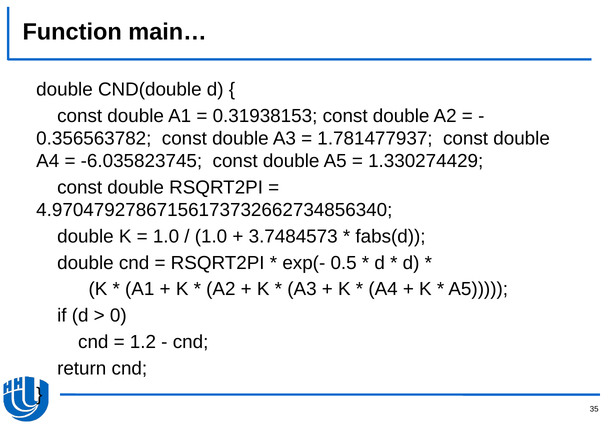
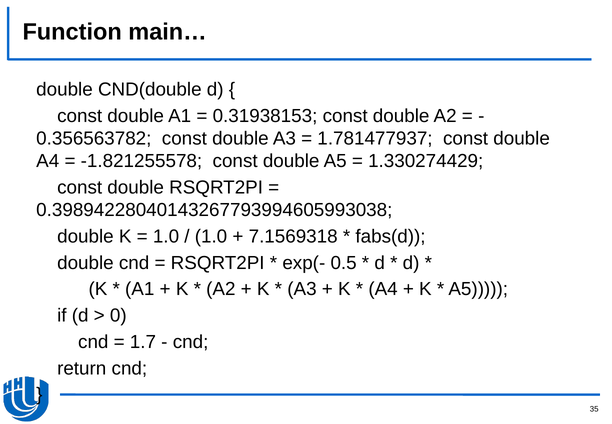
-6.035823745: -6.035823745 -> -1.821255578
4.97047927867156173732662734856340: 4.97047927867156173732662734856340 -> 0.39894228040143267793994605993038
3.7484573: 3.7484573 -> 7.1569318
1.2: 1.2 -> 1.7
